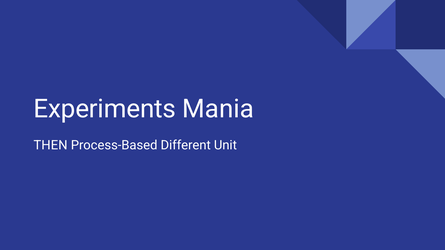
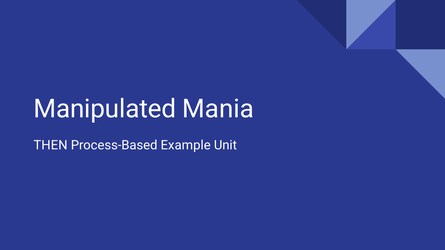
Experiments: Experiments -> Manipulated
Different: Different -> Example
